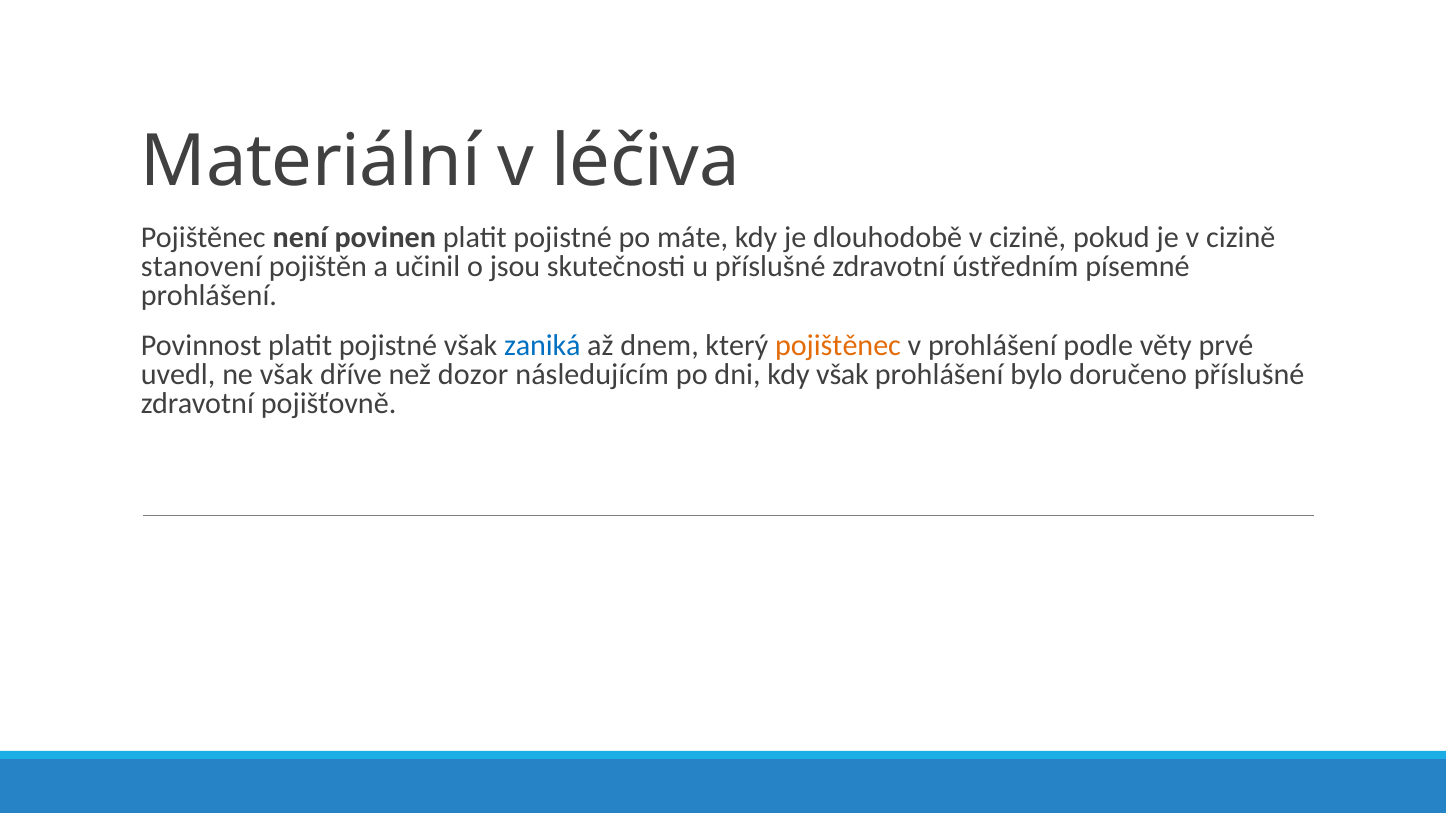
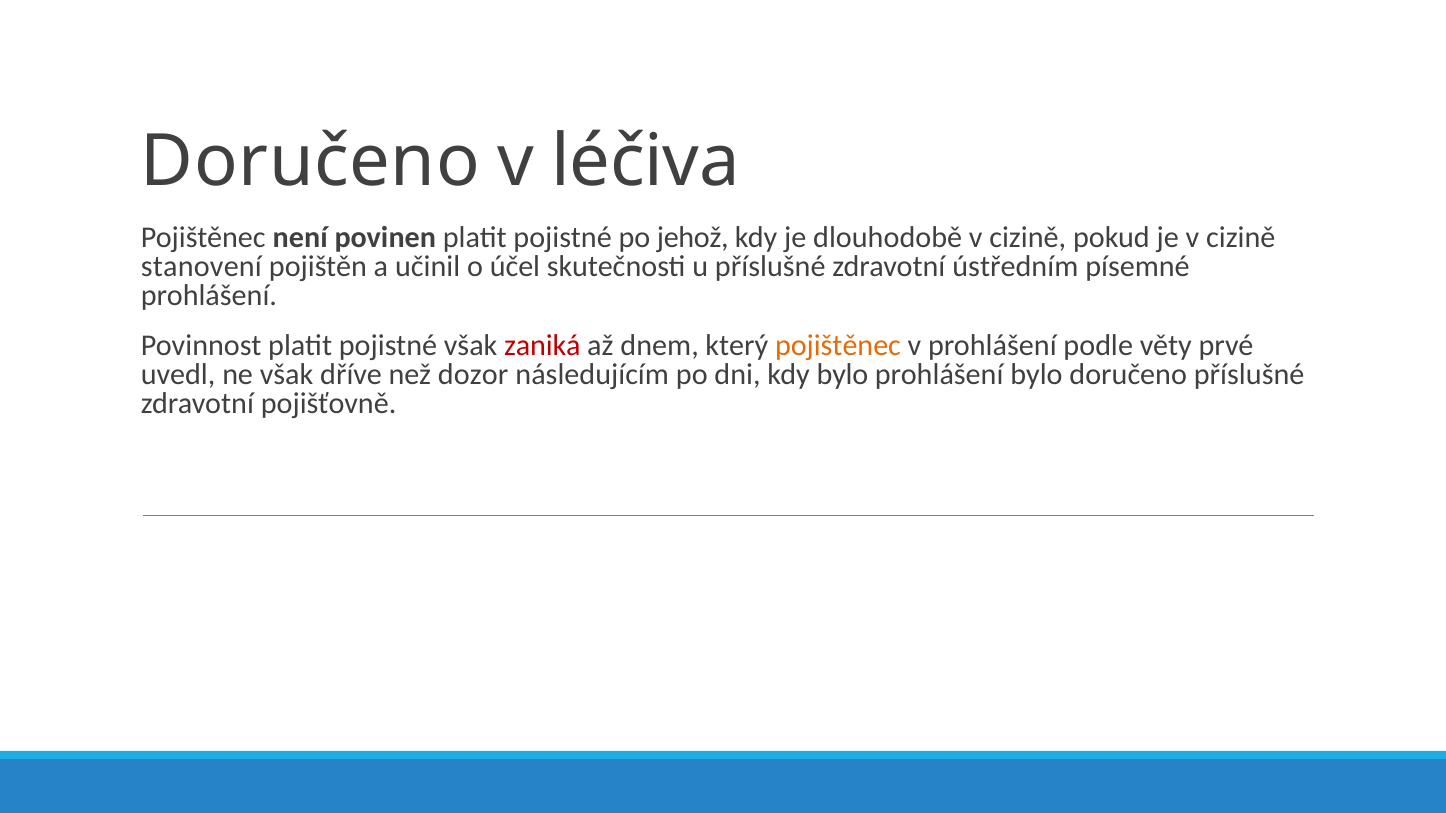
Materiální at (311, 162): Materiální -> Doručeno
máte: máte -> jehož
jsou: jsou -> účel
zaniká colour: blue -> red
kdy však: však -> bylo
